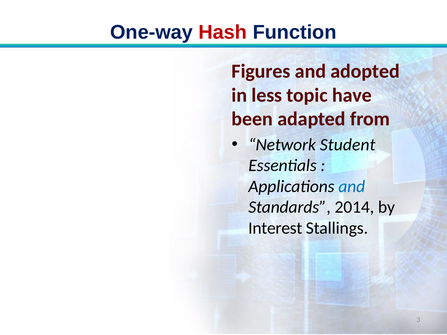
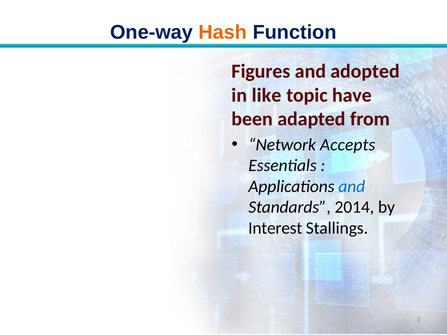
Hash colour: red -> orange
less: less -> like
Student: Student -> Accepts
